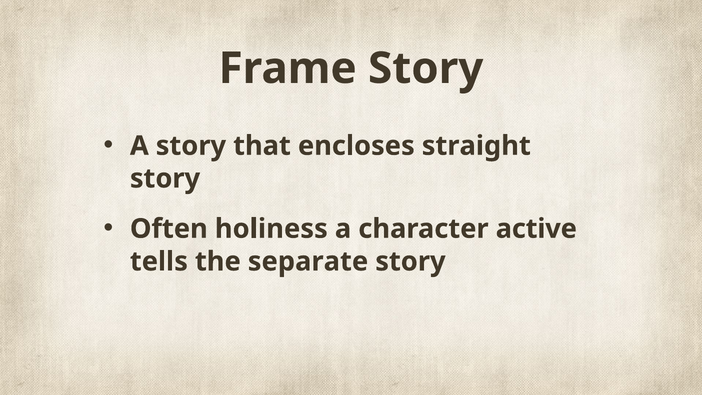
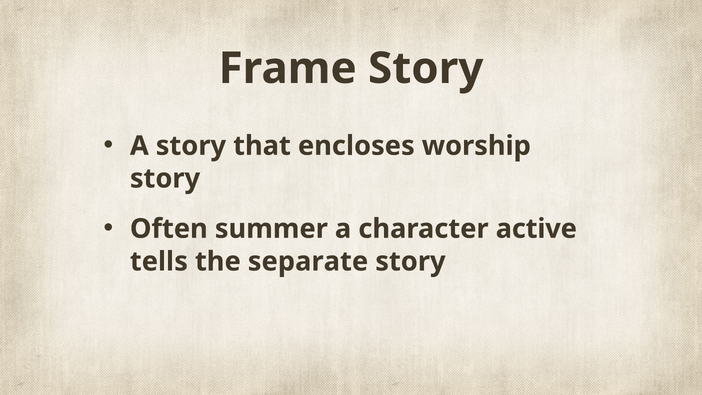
straight: straight -> worship
holiness: holiness -> summer
